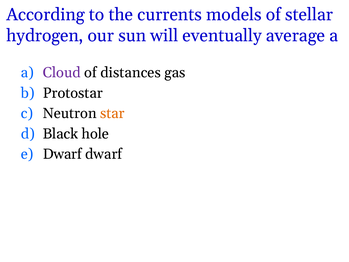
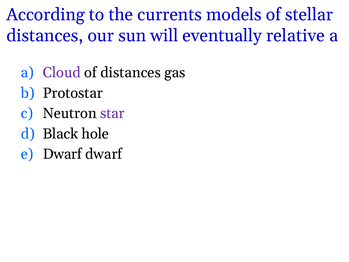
hydrogen at (45, 36): hydrogen -> distances
average: average -> relative
star colour: orange -> purple
